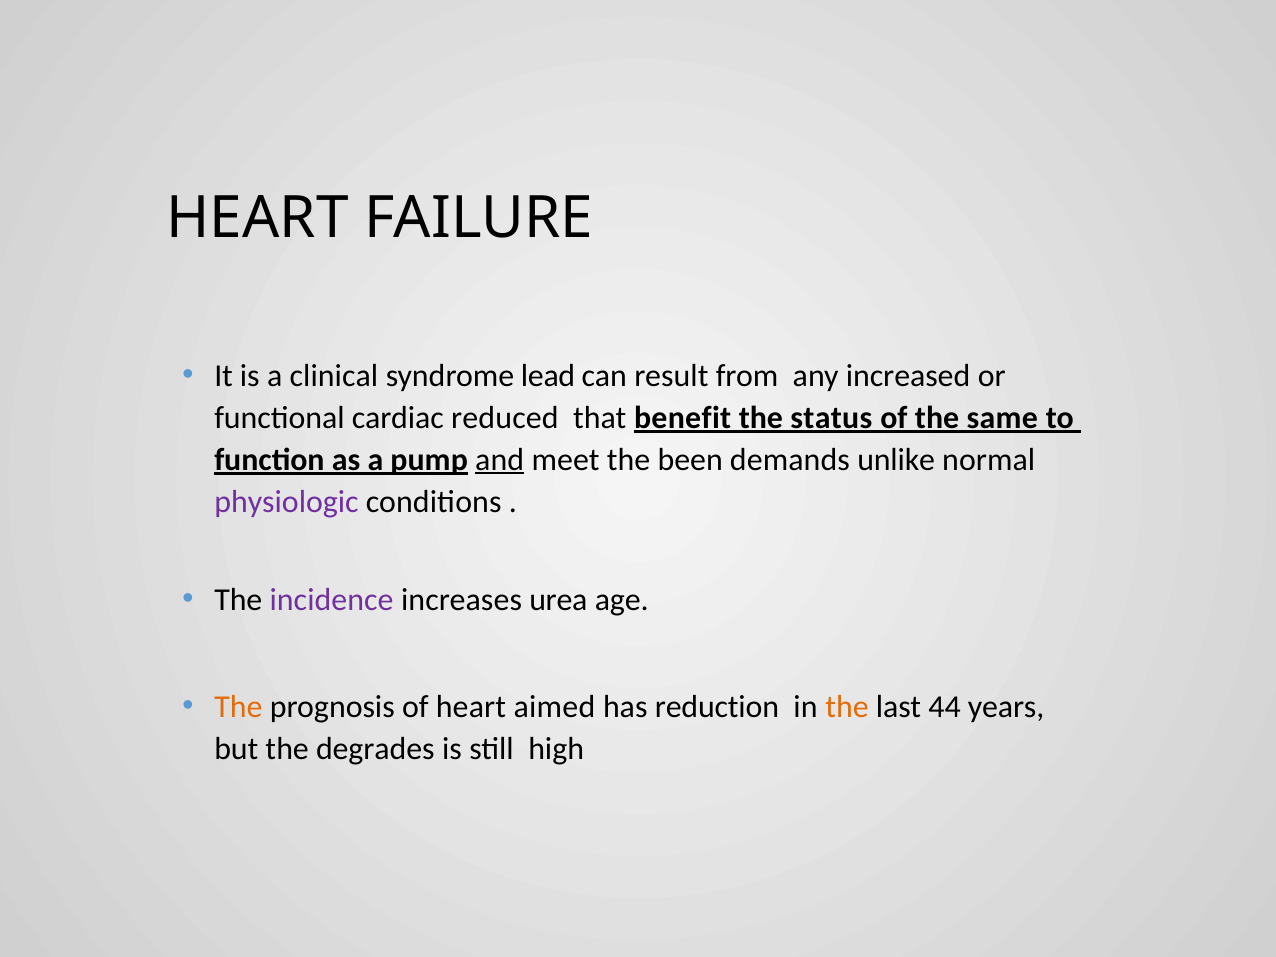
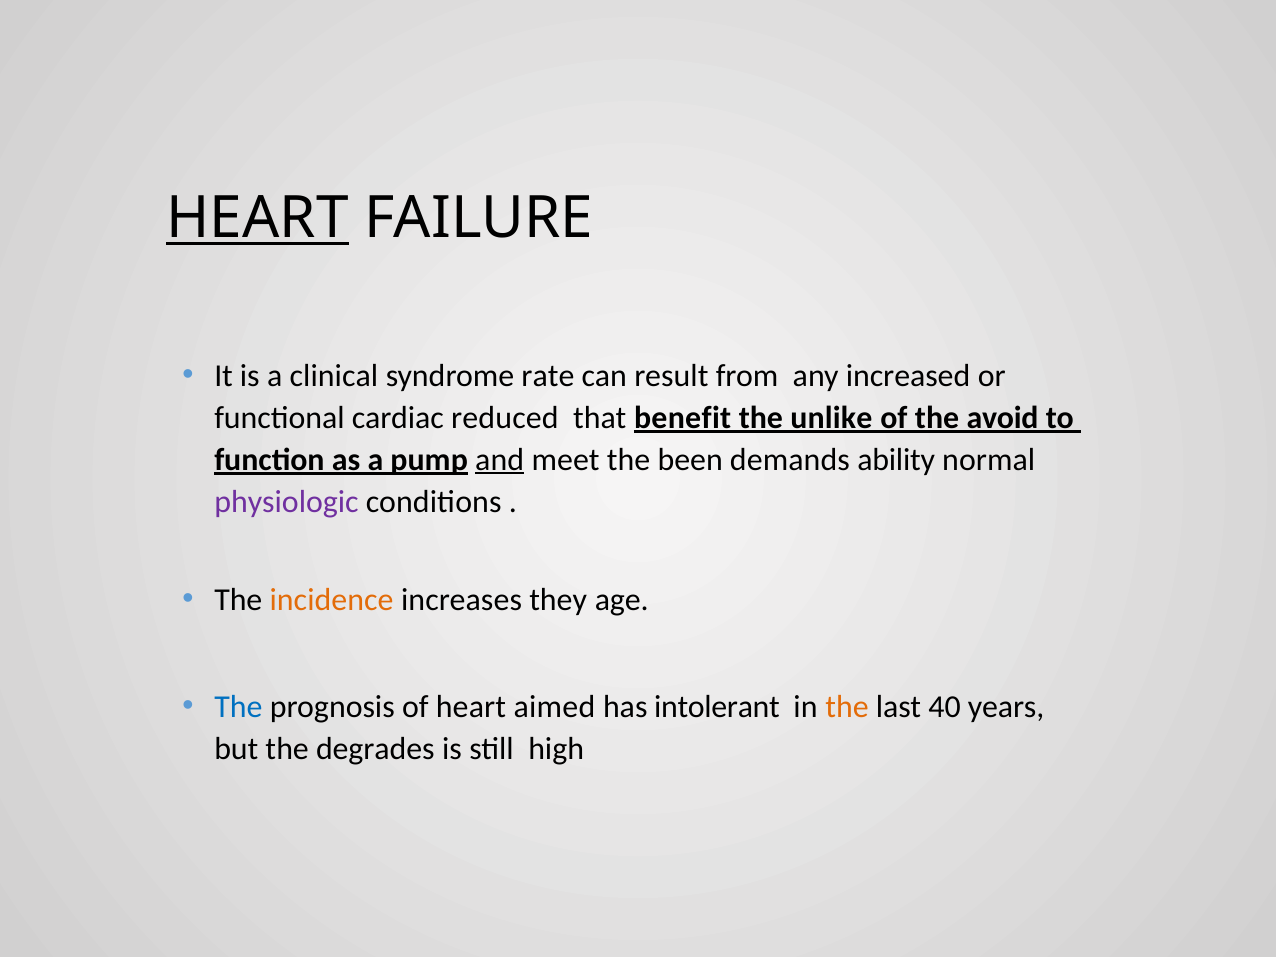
HEART at (258, 218) underline: none -> present
lead: lead -> rate
status: status -> unlike
same: same -> avoid
unlike: unlike -> ability
incidence colour: purple -> orange
urea: urea -> they
The at (238, 707) colour: orange -> blue
reduction: reduction -> intolerant
44: 44 -> 40
